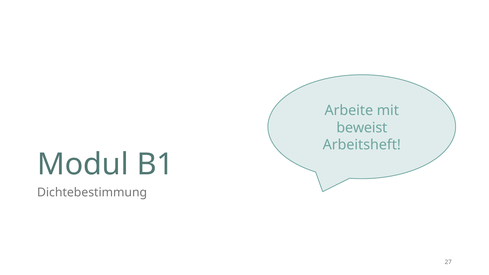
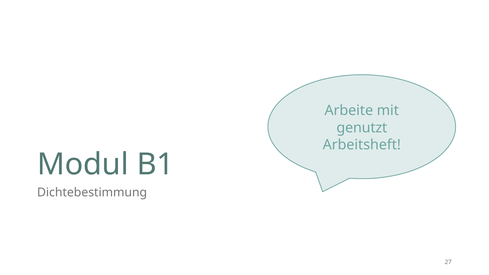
beweist: beweist -> genutzt
